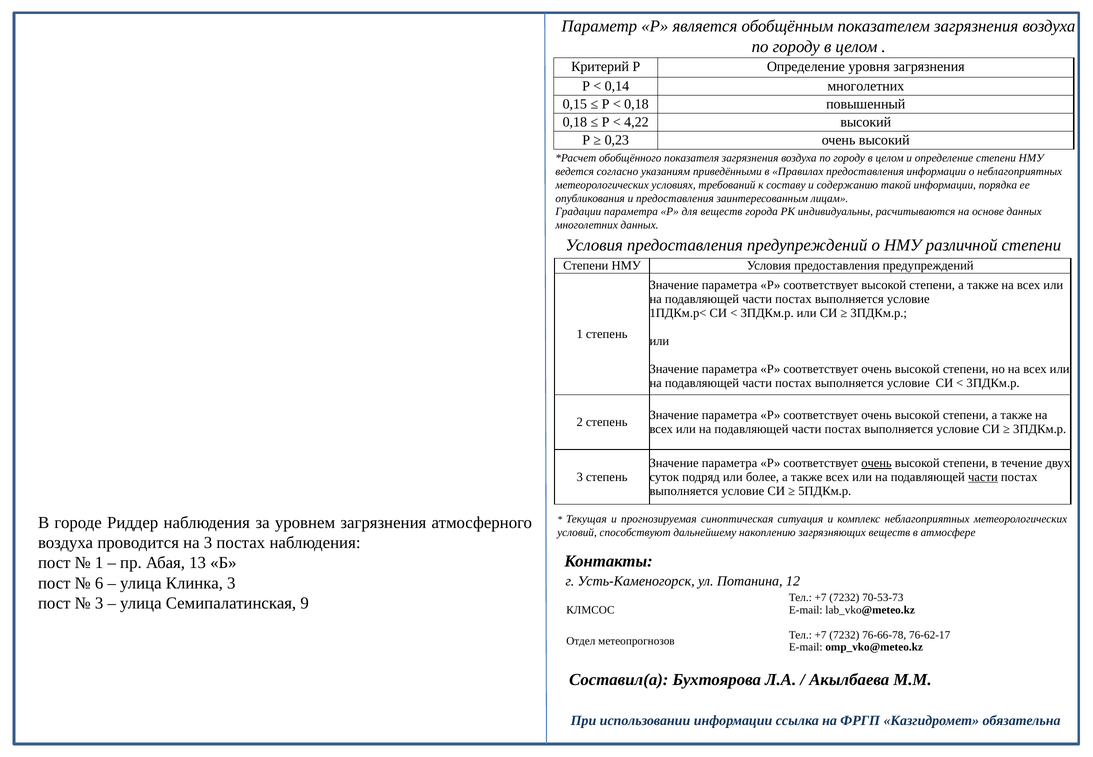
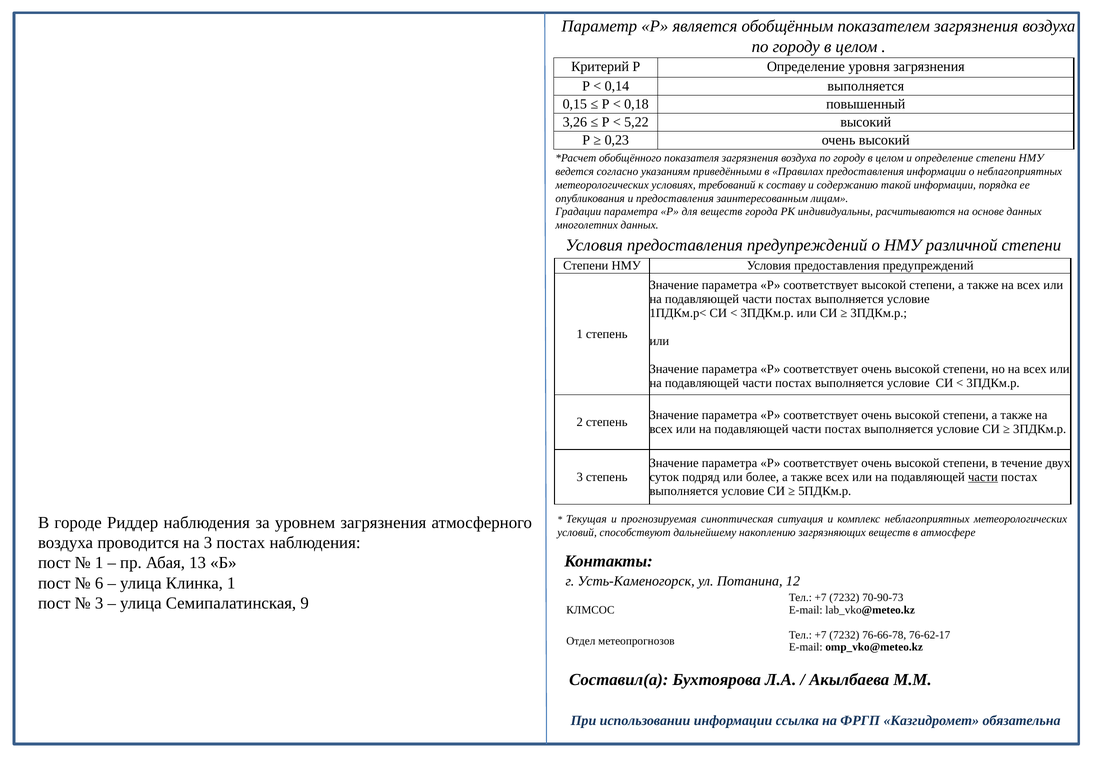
0,14 многолетних: многолетних -> выполняется
0,18 at (575, 122): 0,18 -> 3,26
4,22: 4,22 -> 5,22
очень at (877, 463) underline: present -> none
Клинка 3: 3 -> 1
70-53-73: 70-53-73 -> 70-90-73
